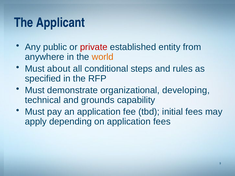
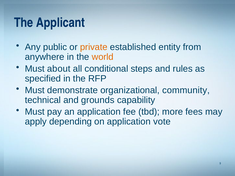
private colour: red -> orange
developing: developing -> community
initial: initial -> more
application fees: fees -> vote
